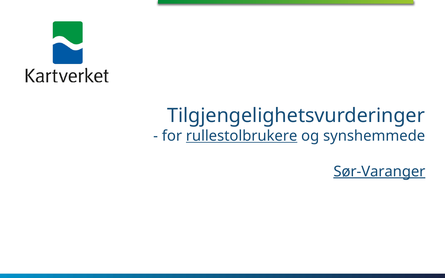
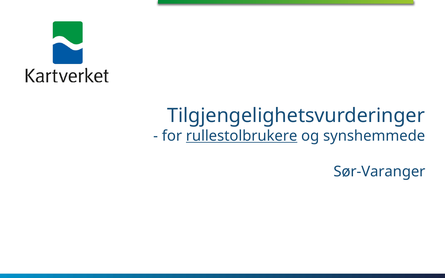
Sør-Varanger underline: present -> none
